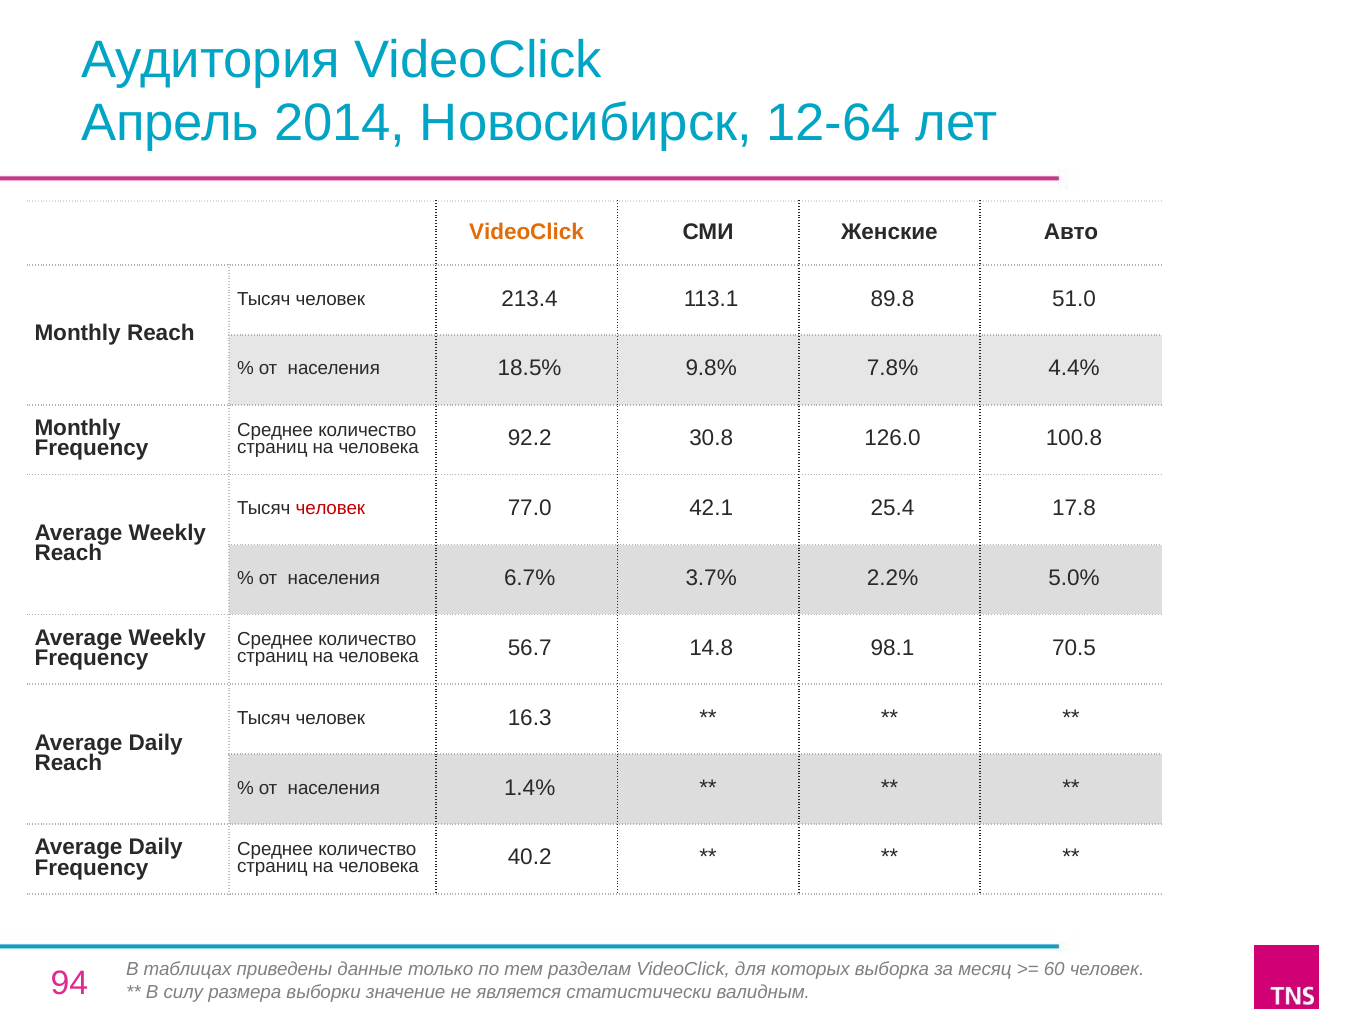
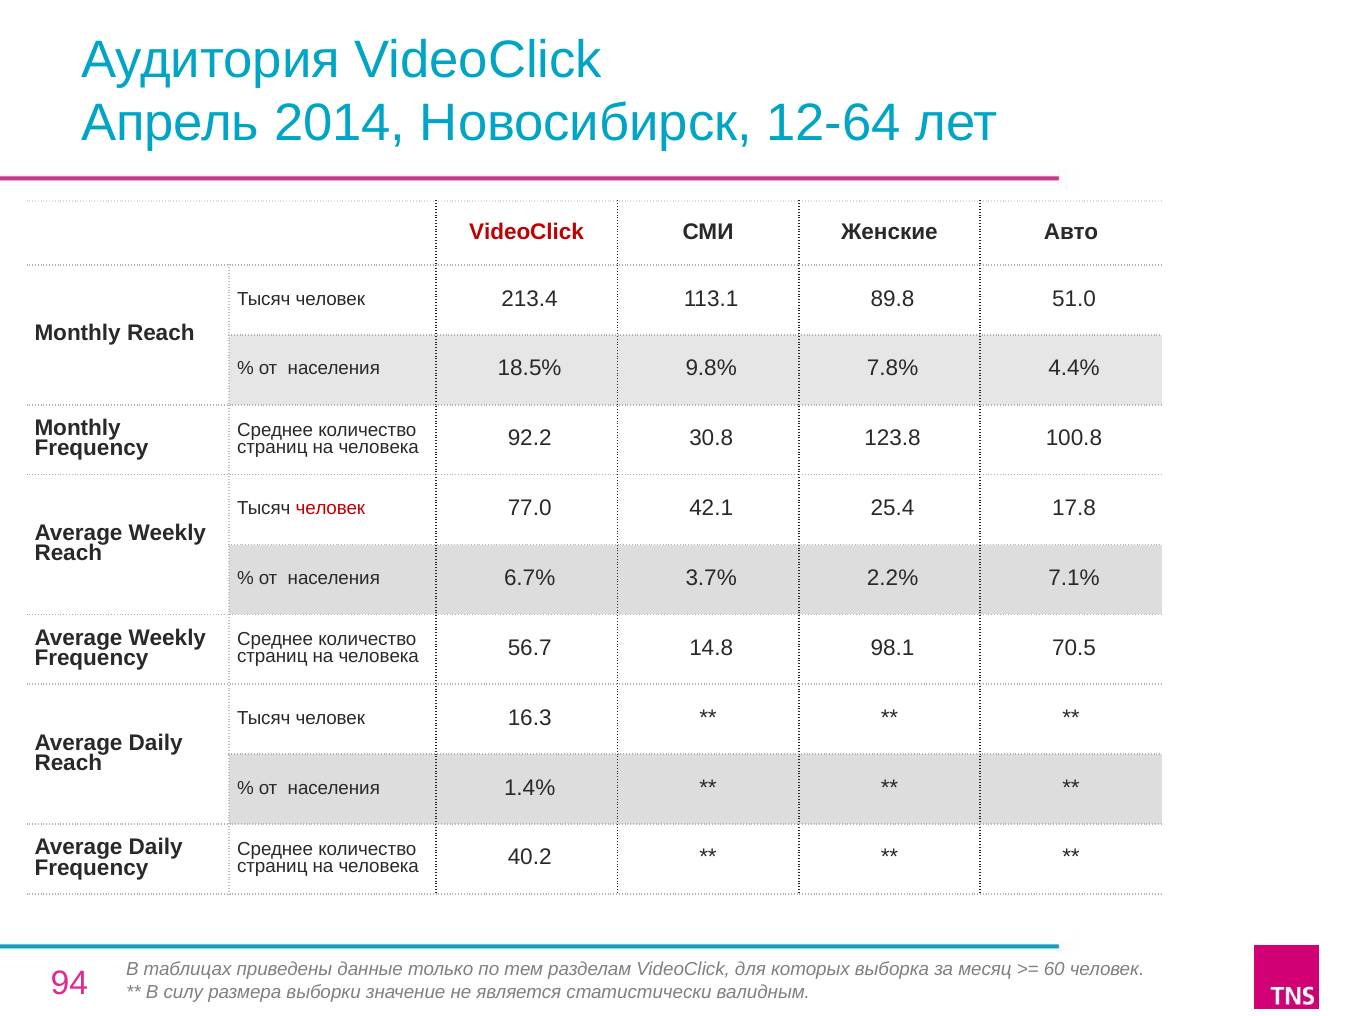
VideoClick at (527, 232) colour: orange -> red
126.0: 126.0 -> 123.8
5.0%: 5.0% -> 7.1%
